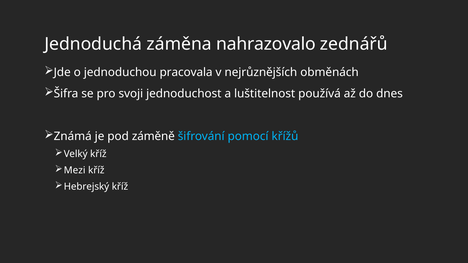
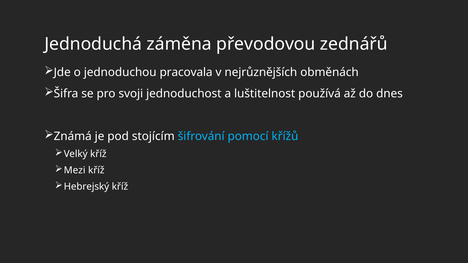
nahrazovalo: nahrazovalo -> převodovou
záměně: záměně -> stojícím
